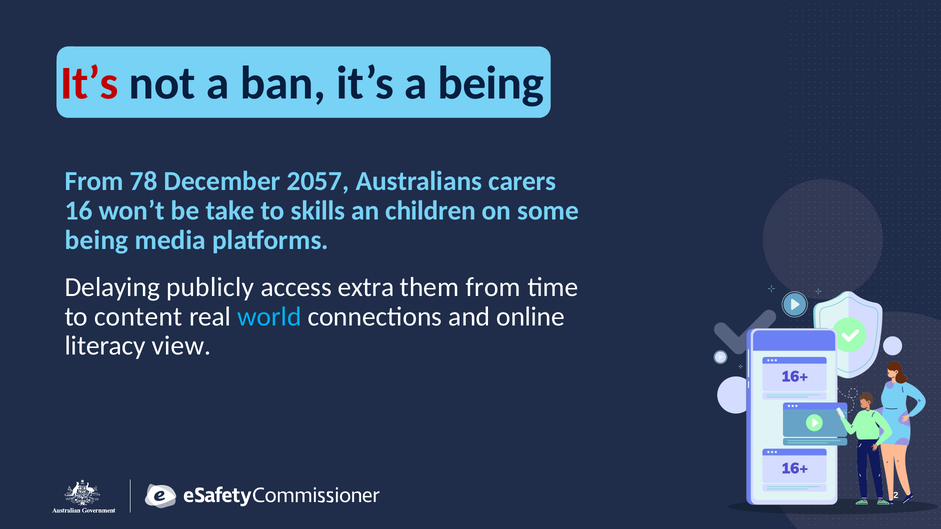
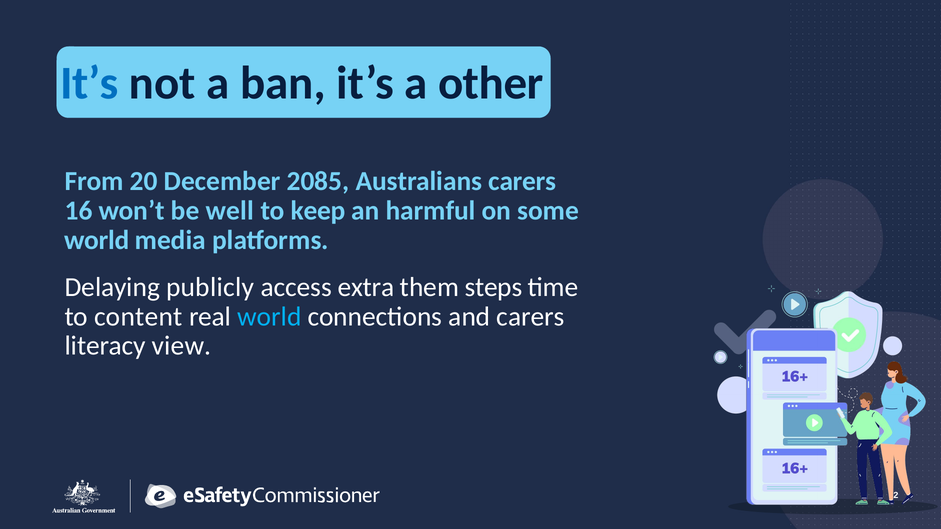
It’s at (89, 83) colour: red -> blue
a being: being -> other
78: 78 -> 20
2057: 2057 -> 2085
take: take -> well
skills: skills -> keep
children: children -> harmful
being at (97, 240): being -> world
them from: from -> steps
and online: online -> carers
